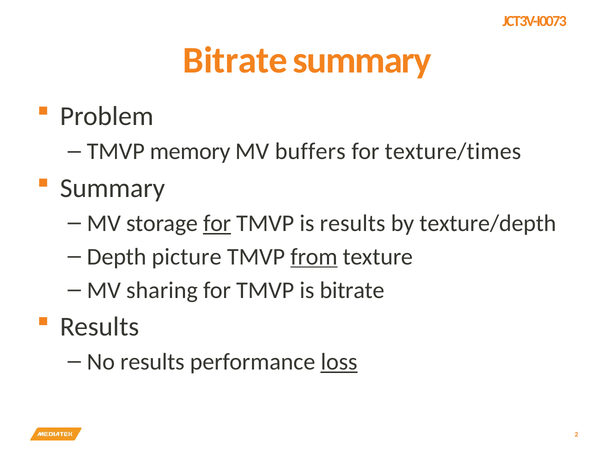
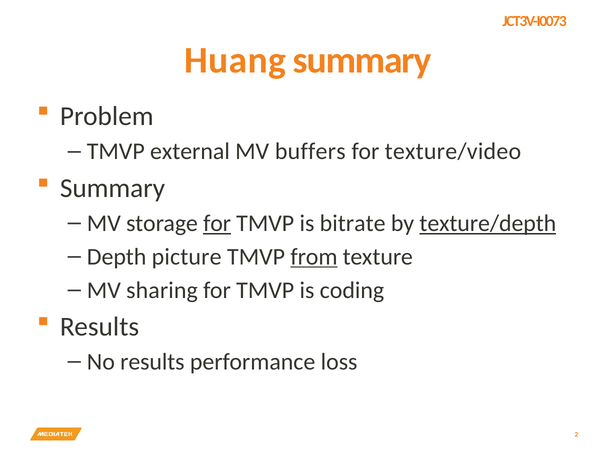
Bitrate at (235, 61): Bitrate -> Huang
memory: memory -> external
texture/times: texture/times -> texture/video
is results: results -> bitrate
texture/depth underline: none -> present
is bitrate: bitrate -> coding
loss underline: present -> none
